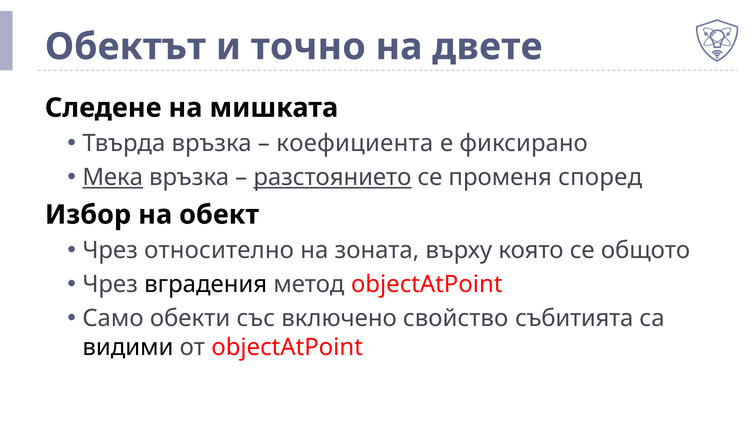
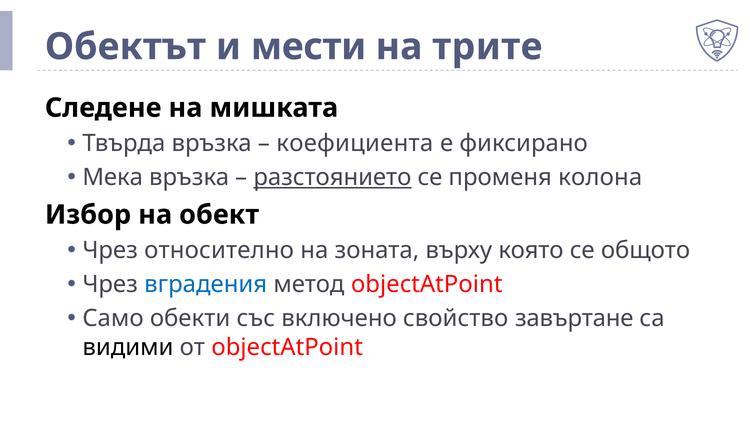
точно: точно -> мести
двете: двете -> трите
Мека underline: present -> none
според: според -> колона
вградения colour: black -> blue
събитията: събитията -> завъртане
